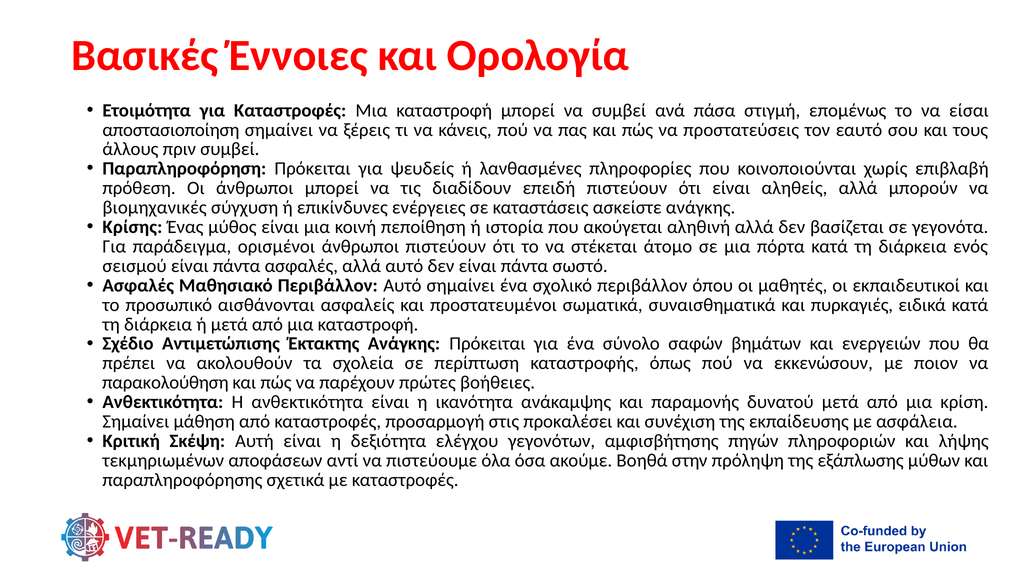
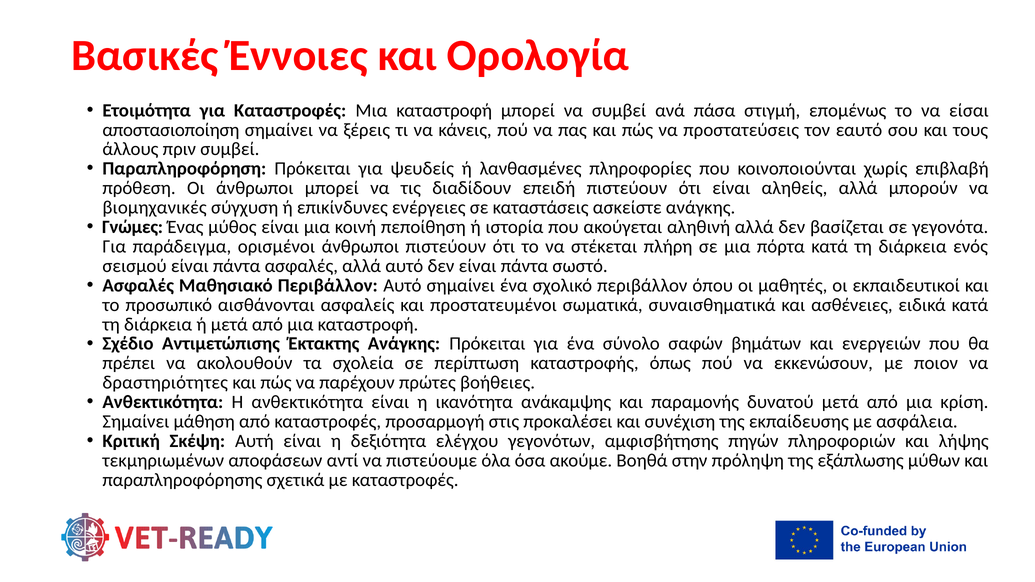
Κρίσης: Κρίσης -> Γνώμες
άτομο: άτομο -> πλήρη
πυρκαγιές: πυρκαγιές -> ασθένειες
παρακολούθηση: παρακολούθηση -> δραστηριότητες
